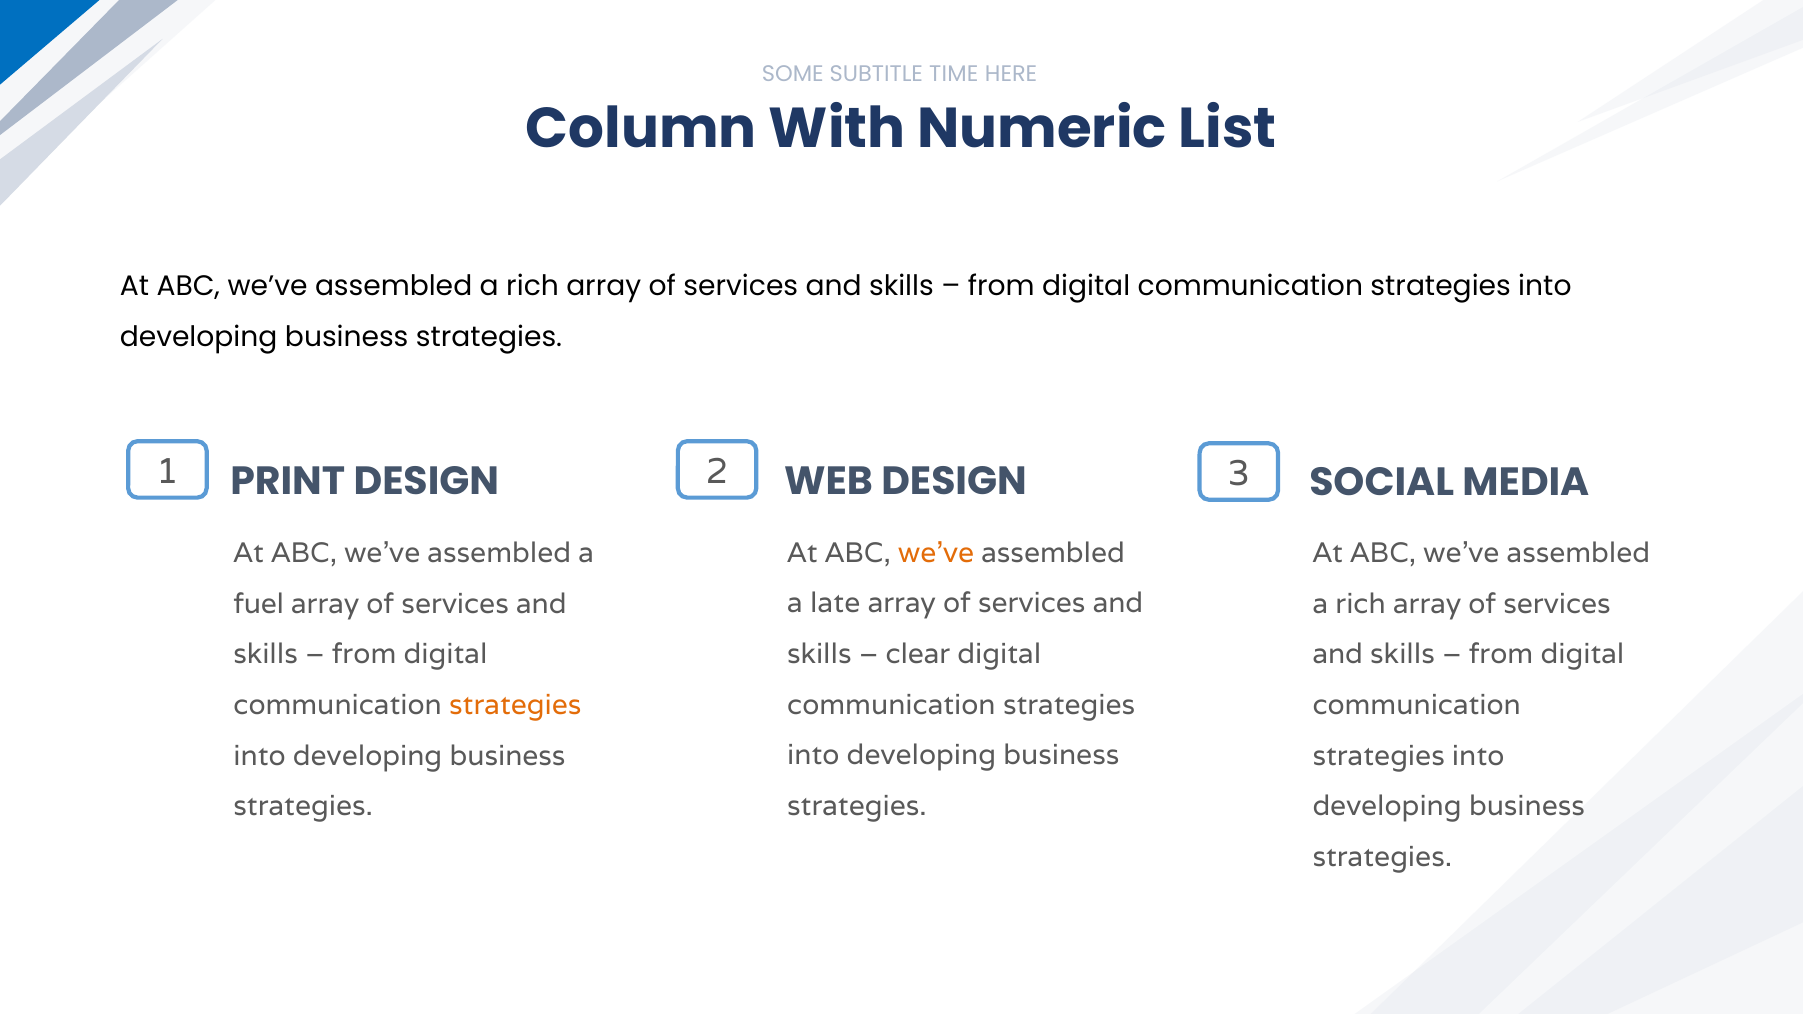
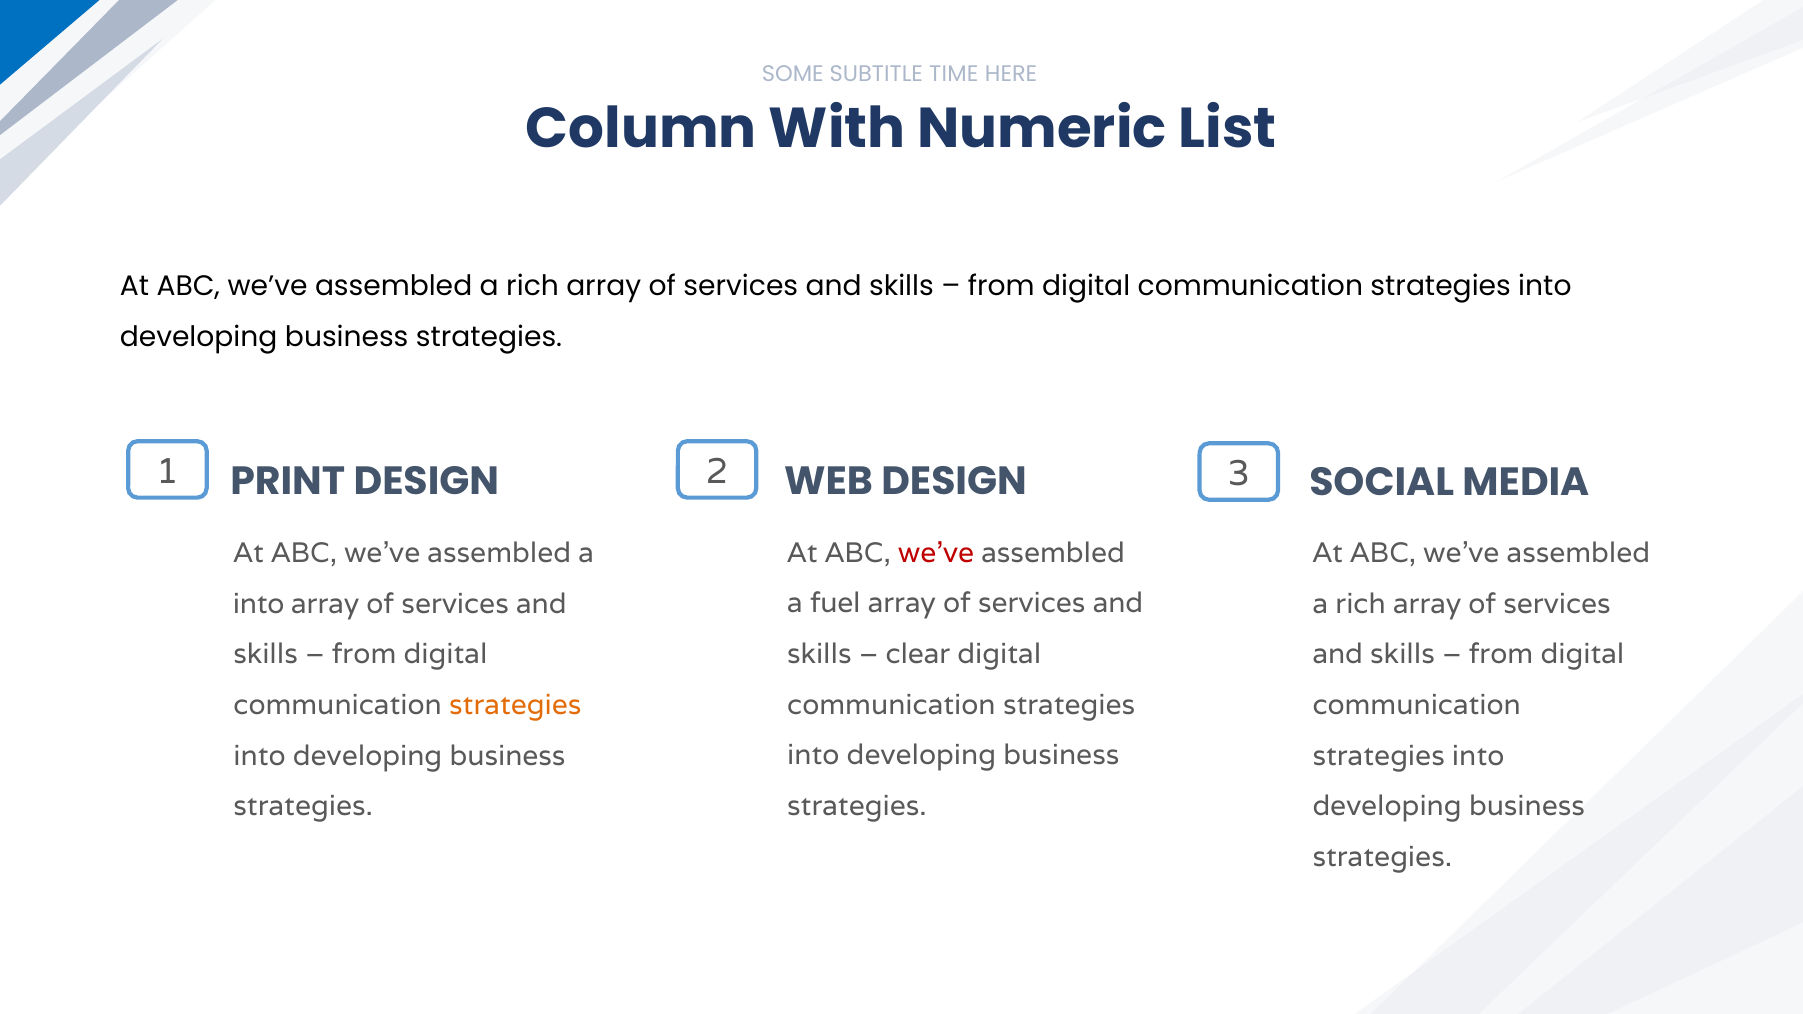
we’ve at (936, 553) colour: orange -> red
late: late -> fuel
fuel at (259, 604): fuel -> into
